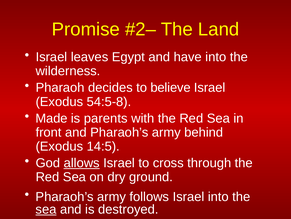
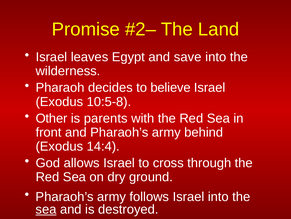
have: have -> save
54:5-8: 54:5-8 -> 10:5-8
Made: Made -> Other
14:5: 14:5 -> 14:4
allows underline: present -> none
